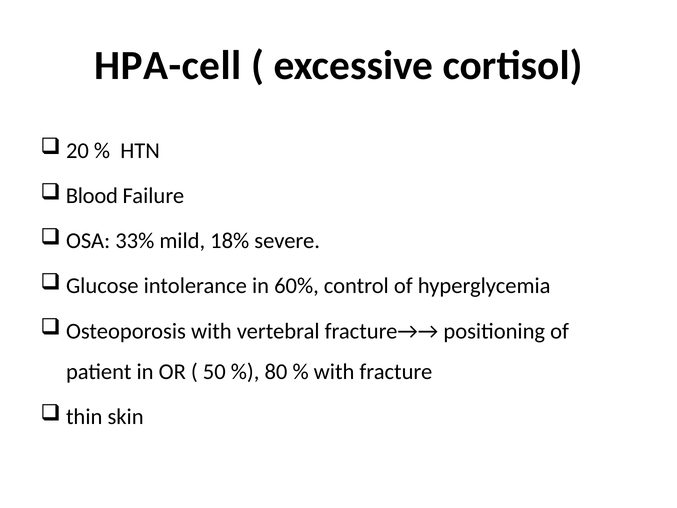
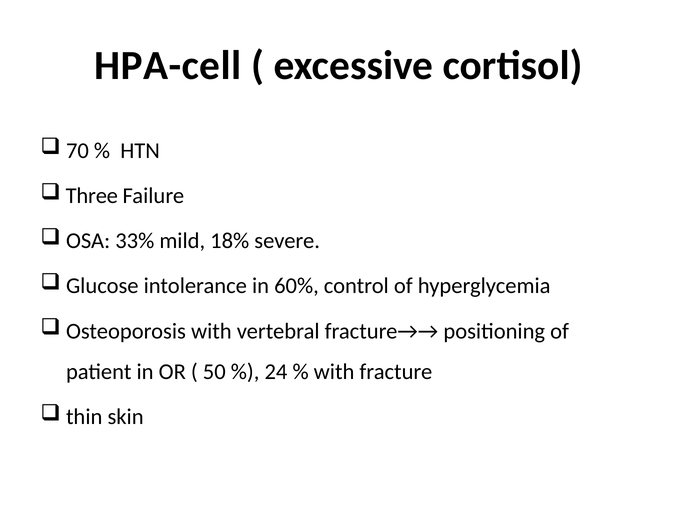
20: 20 -> 70
Blood: Blood -> Three
80: 80 -> 24
